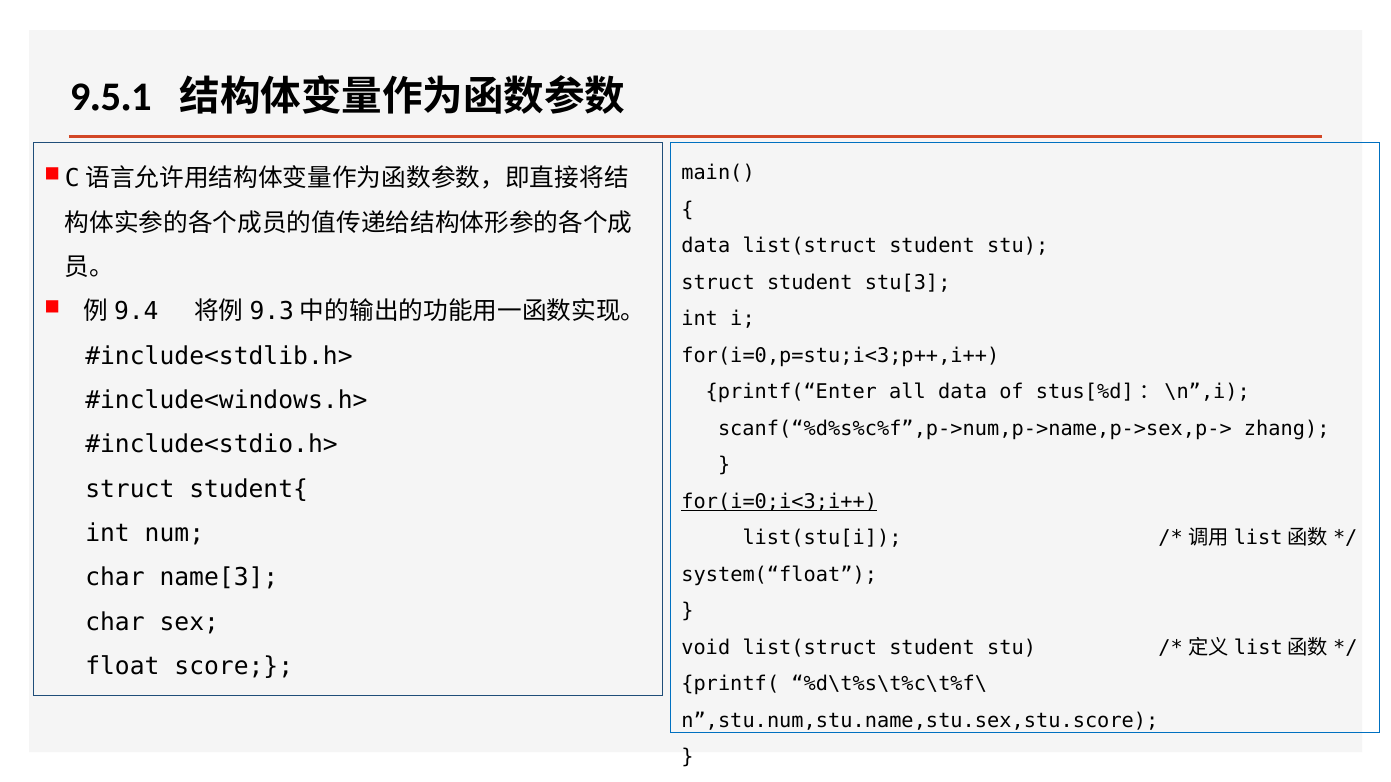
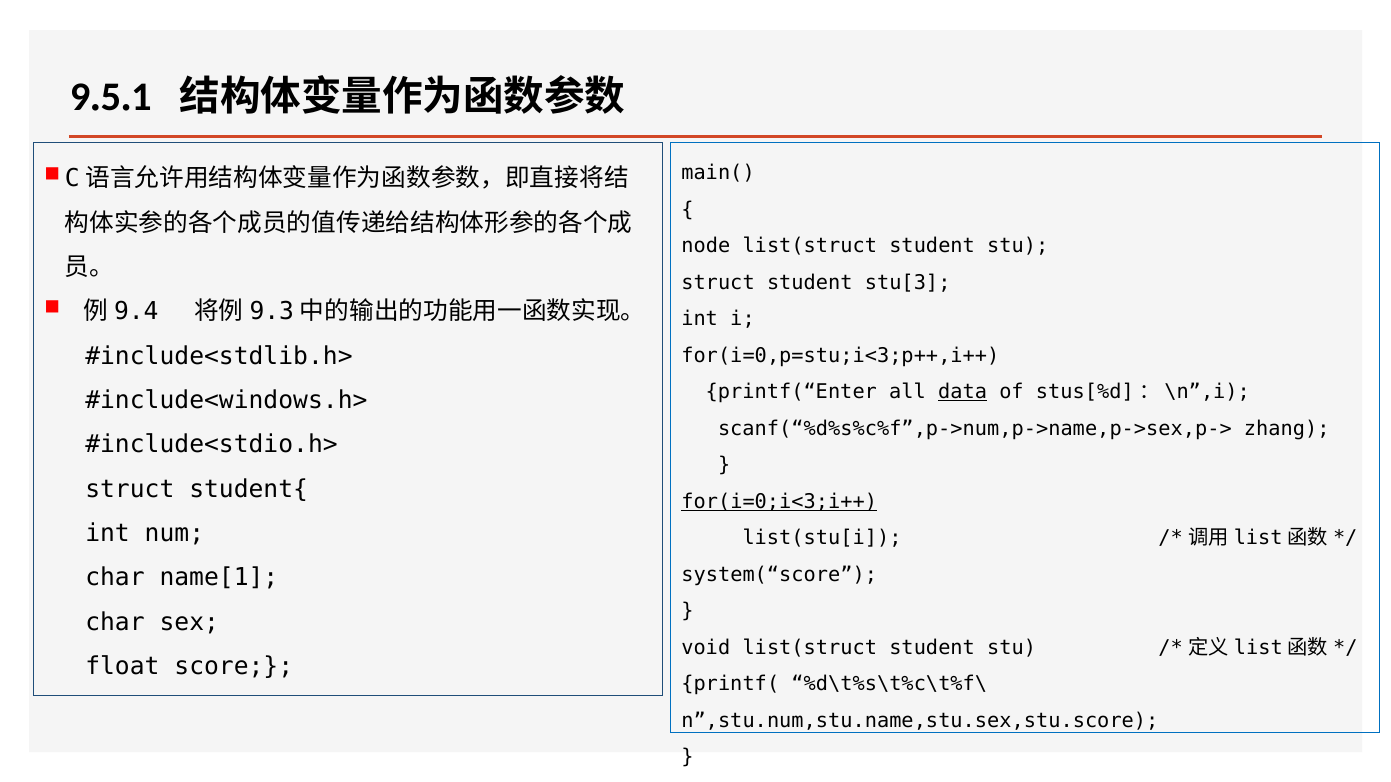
data at (706, 246): data -> node
data at (963, 392) underline: none -> present
system(“float: system(“float -> system(“score
name[3: name[3 -> name[1
